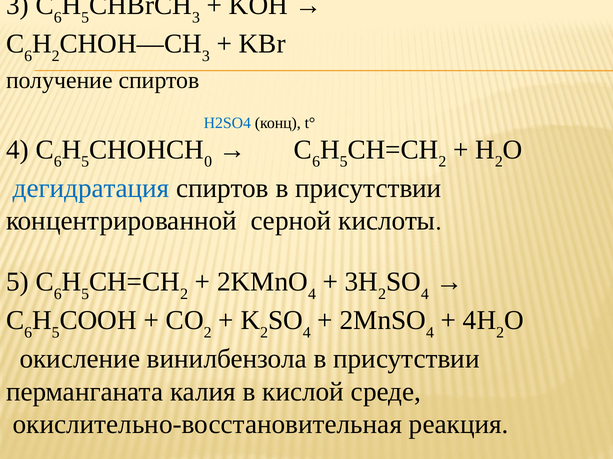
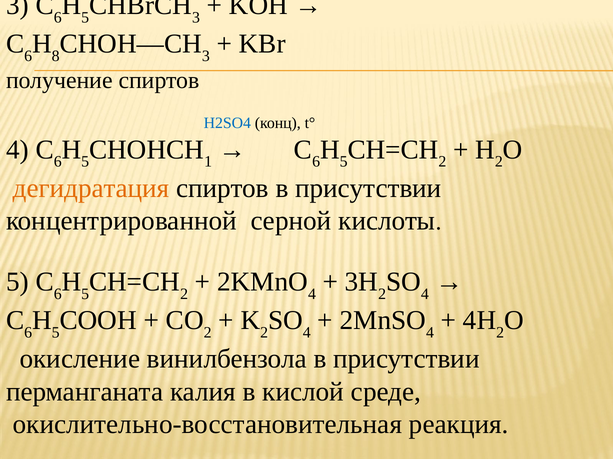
2 at (56, 56): 2 -> 8
0: 0 -> 1
дегидратация colour: blue -> orange
